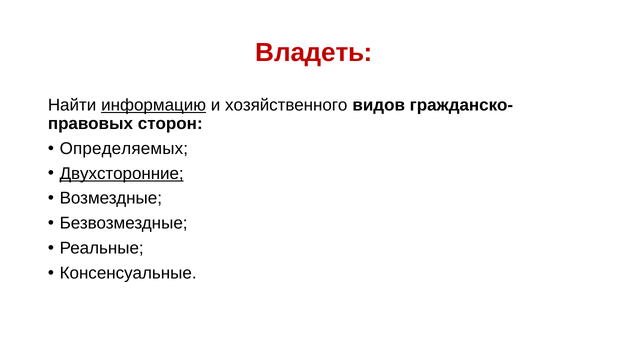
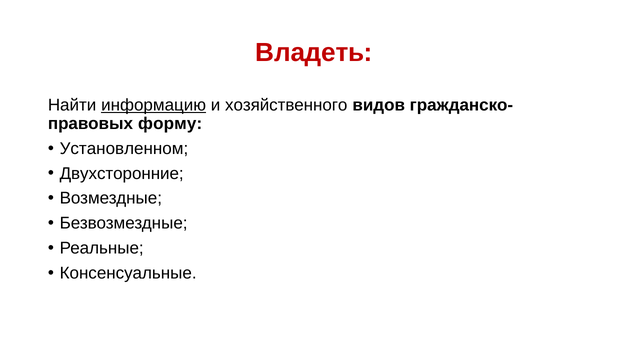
сторон: сторон -> форму
Определяемых: Определяемых -> Установленном
Двухсторонние underline: present -> none
